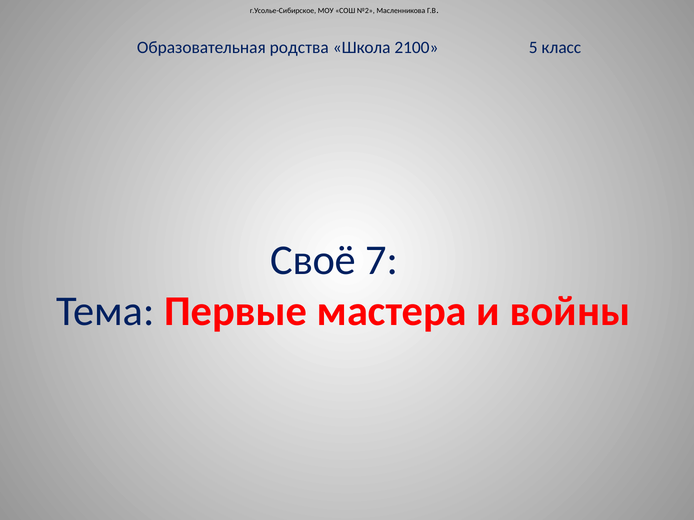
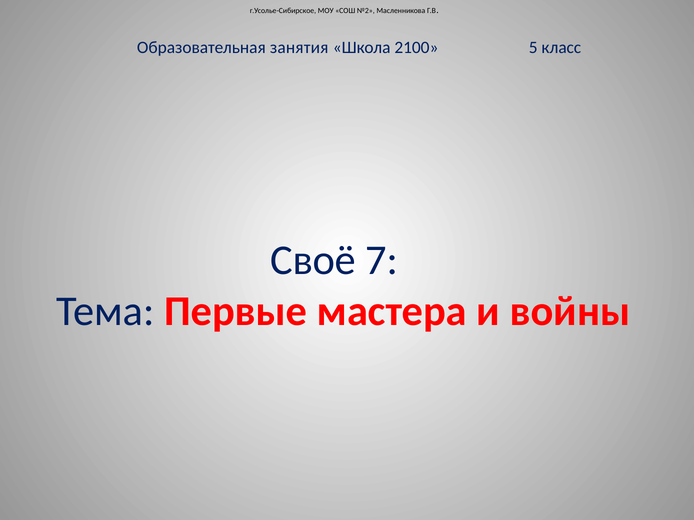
родства: родства -> занятия
